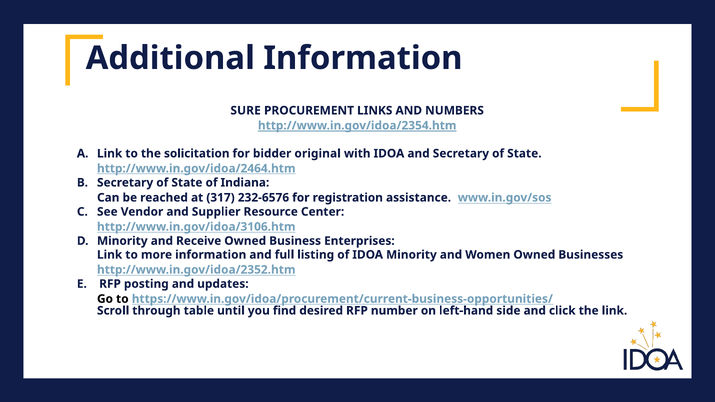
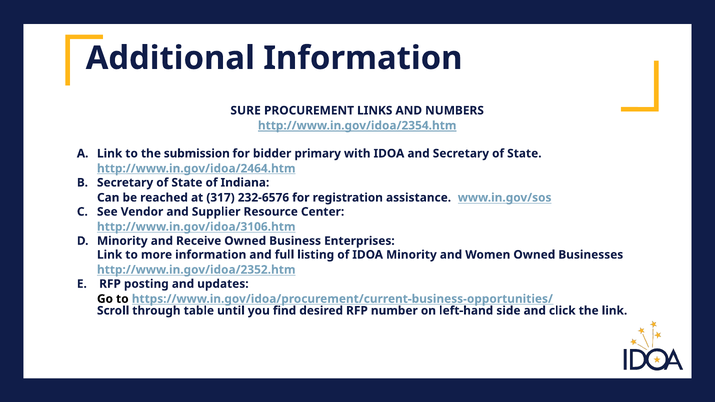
solicitation: solicitation -> submission
original: original -> primary
